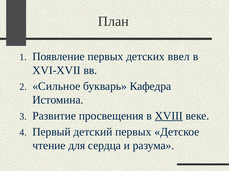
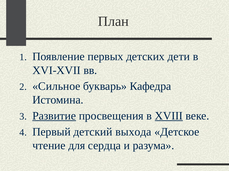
ввел: ввел -> дети
Развитие underline: none -> present
детский первых: первых -> выхода
